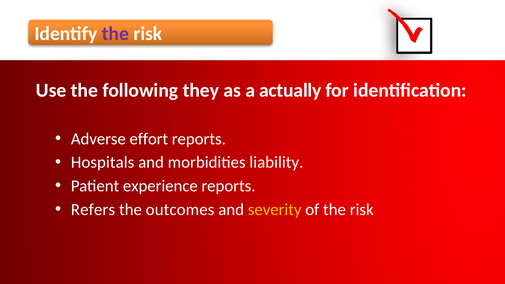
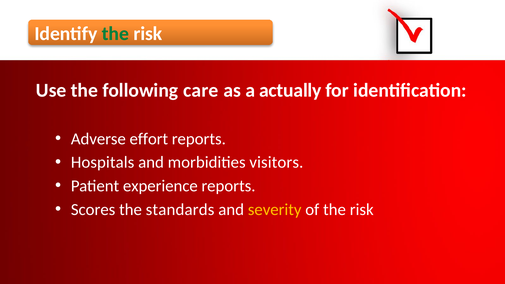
the at (115, 34) colour: purple -> green
they: they -> care
liability: liability -> visitors
Refers: Refers -> Scores
outcomes: outcomes -> standards
